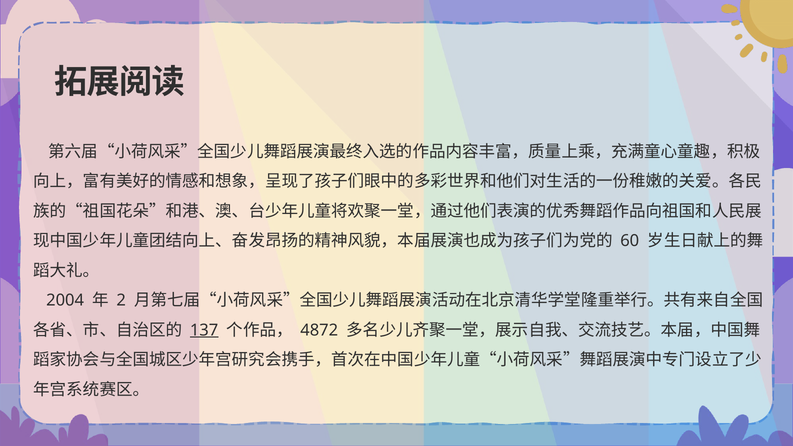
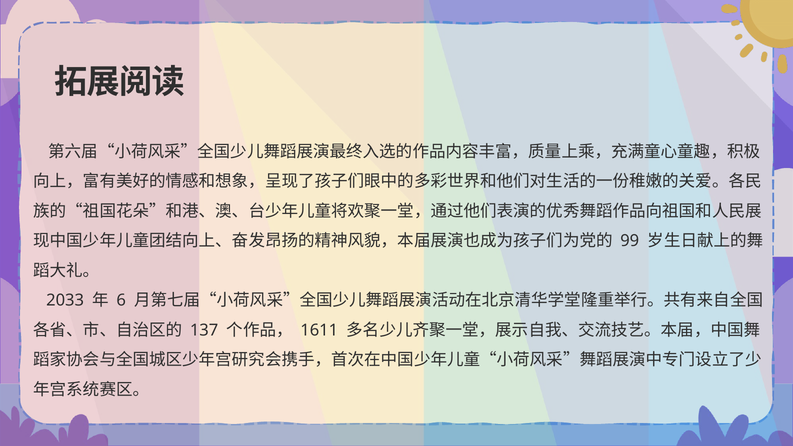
60: 60 -> 99
2004: 2004 -> 2033
2: 2 -> 6
137 underline: present -> none
4872: 4872 -> 1611
